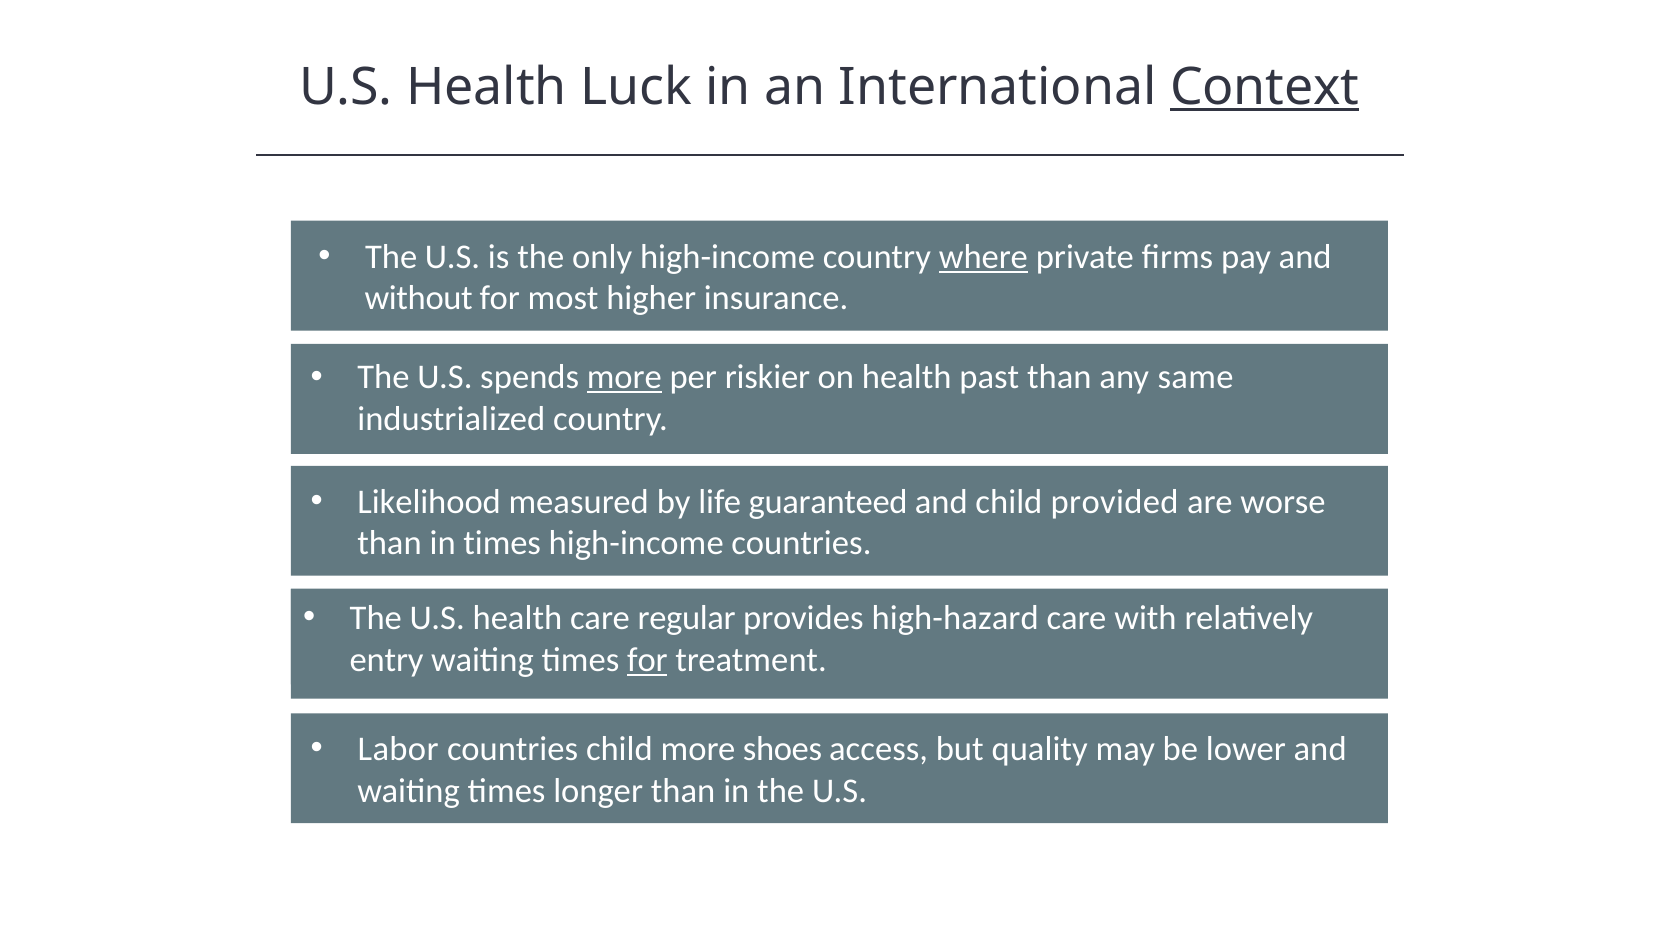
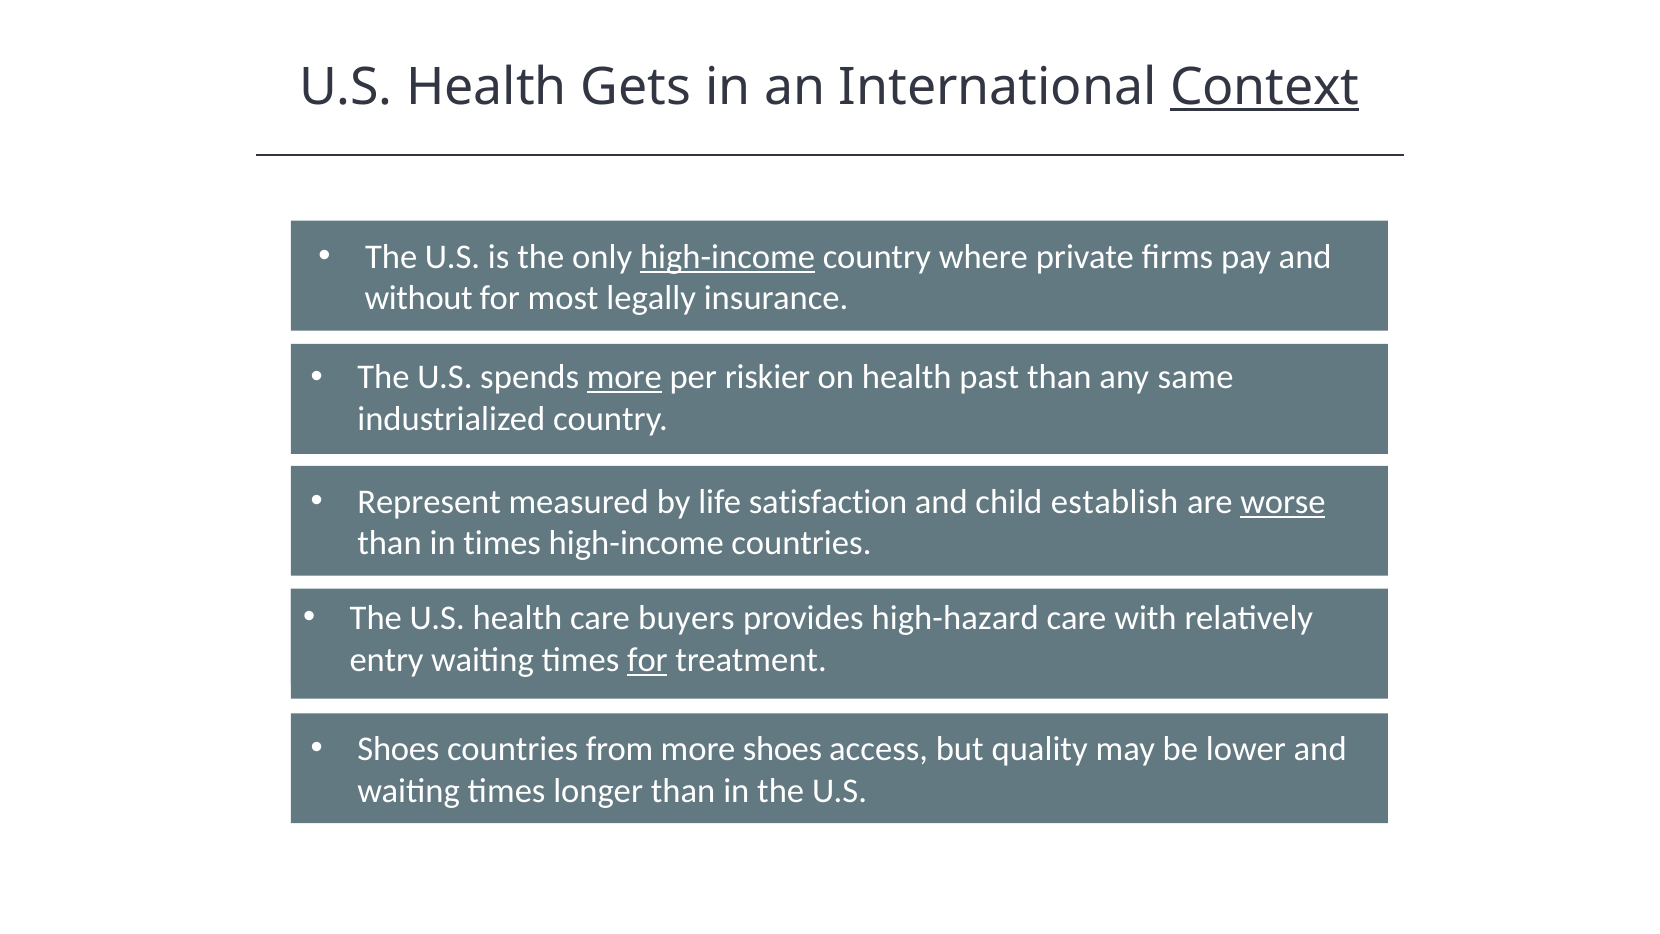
Luck: Luck -> Gets
high-income at (728, 257) underline: none -> present
where underline: present -> none
higher: higher -> legally
Likelihood: Likelihood -> Represent
guaranteed: guaranteed -> satisfaction
provided: provided -> establish
worse underline: none -> present
regular: regular -> buyers
Labor at (398, 749): Labor -> Shoes
countries child: child -> from
